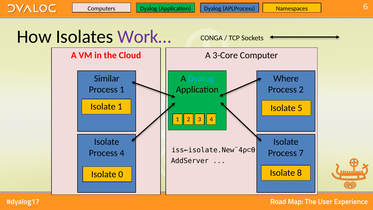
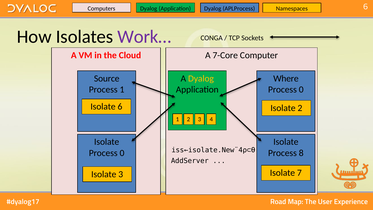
3-Core: 3-Core -> 7-Core
Similar: Similar -> Source
Dyalog at (201, 78) colour: light blue -> yellow
2 at (301, 90): 2 -> 0
Isolate 1: 1 -> 6
Isolate 5: 5 -> 2
4 at (122, 153): 4 -> 0
7: 7 -> 8
8: 8 -> 7
Isolate 0: 0 -> 3
